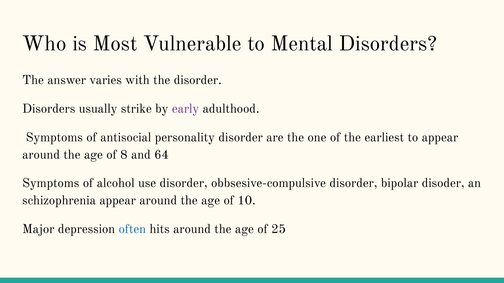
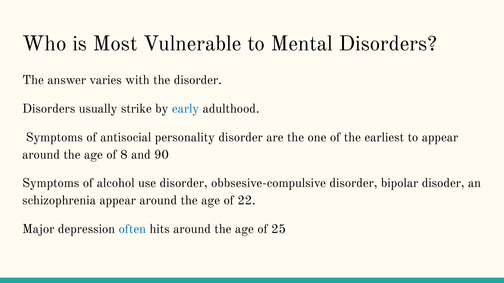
early colour: purple -> blue
64: 64 -> 90
10: 10 -> 22
